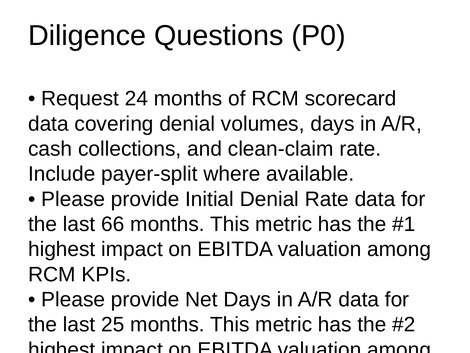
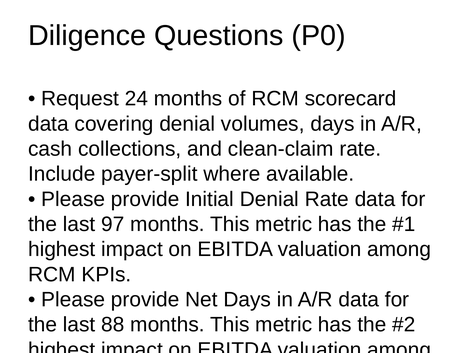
66: 66 -> 97
25: 25 -> 88
